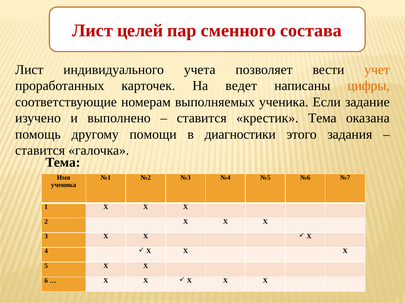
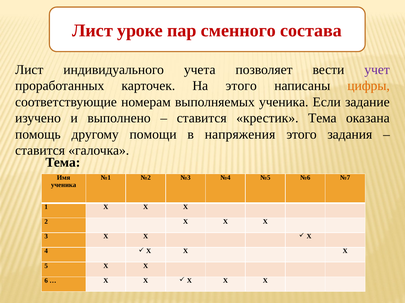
целей: целей -> уроке
учет colour: orange -> purple
На ведет: ведет -> этого
диагностики: диагностики -> напряжения
